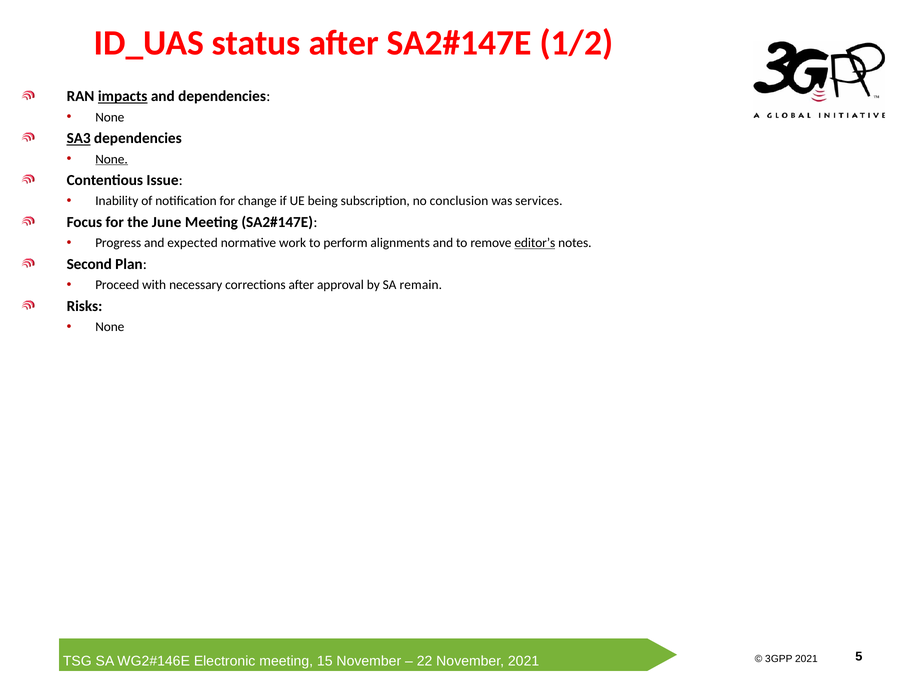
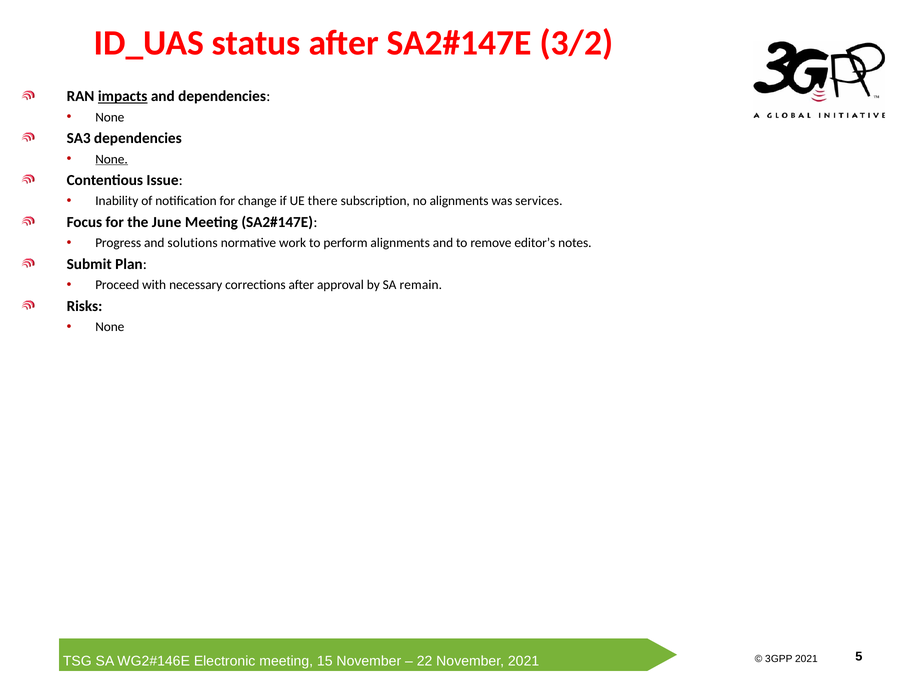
1/2: 1/2 -> 3/2
SA3 underline: present -> none
being: being -> there
no conclusion: conclusion -> alignments
expected: expected -> solutions
editor’s underline: present -> none
Second: Second -> Submit
